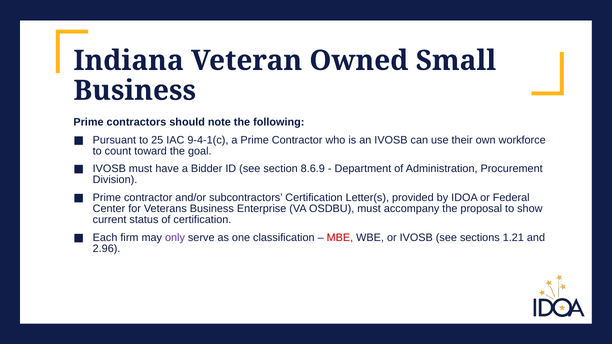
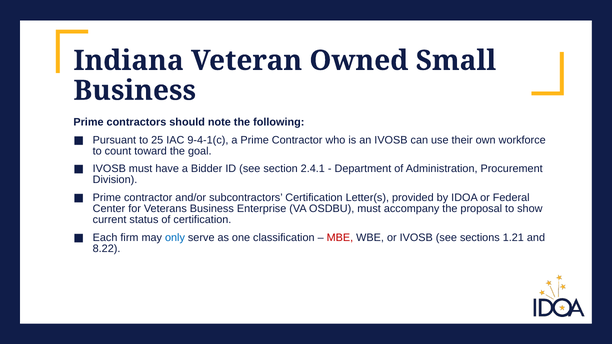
8.6.9: 8.6.9 -> 2.4.1
only colour: purple -> blue
2.96: 2.96 -> 8.22
